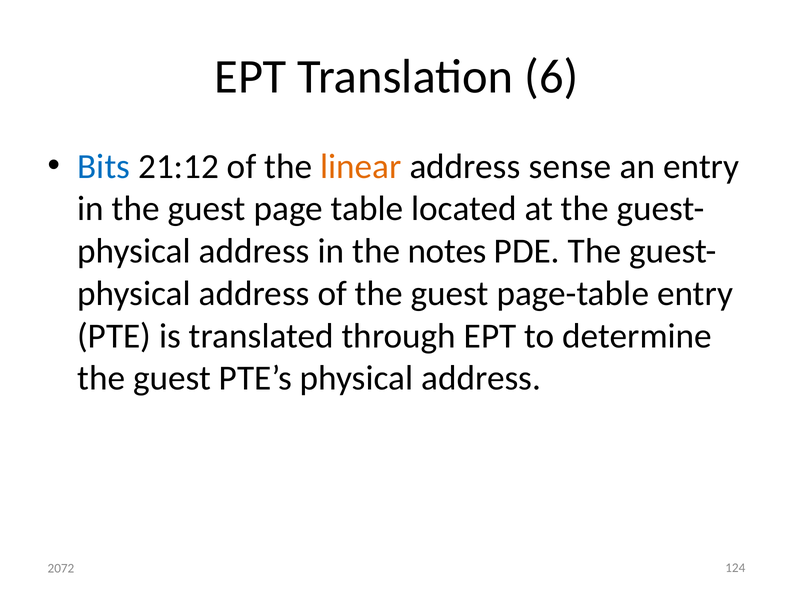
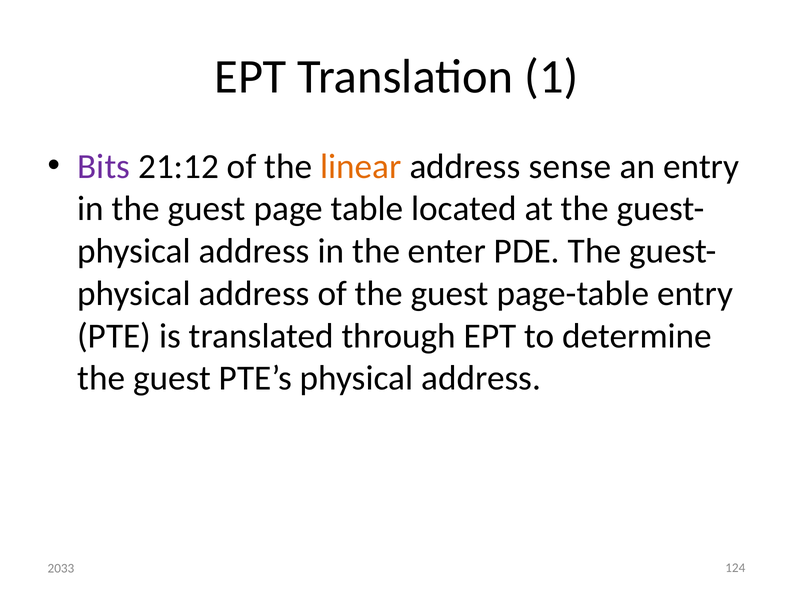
6: 6 -> 1
Bits colour: blue -> purple
notes: notes -> enter
2072: 2072 -> 2033
